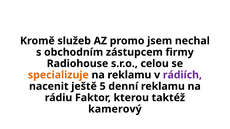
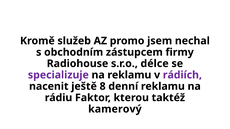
celou: celou -> délce
specializuje colour: orange -> purple
5: 5 -> 8
